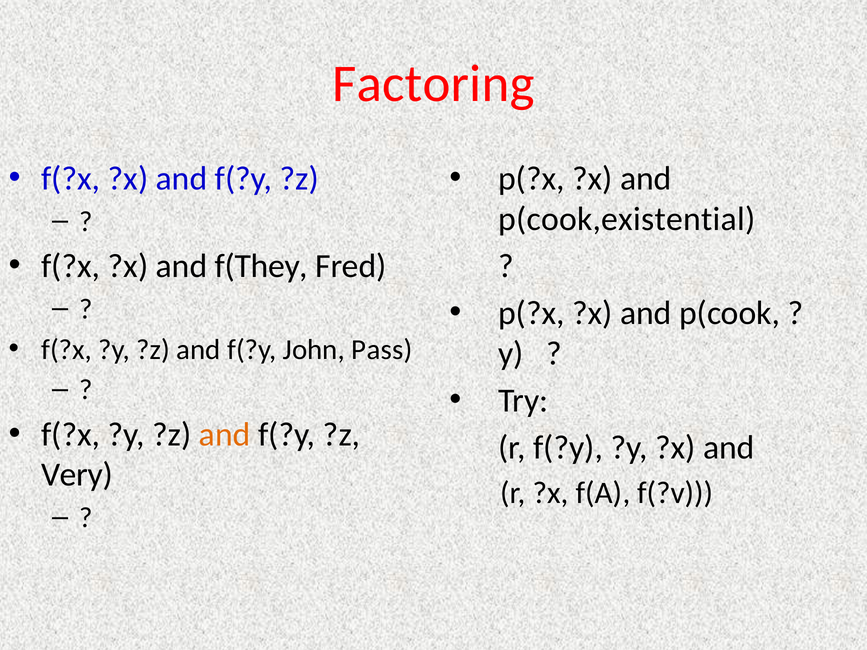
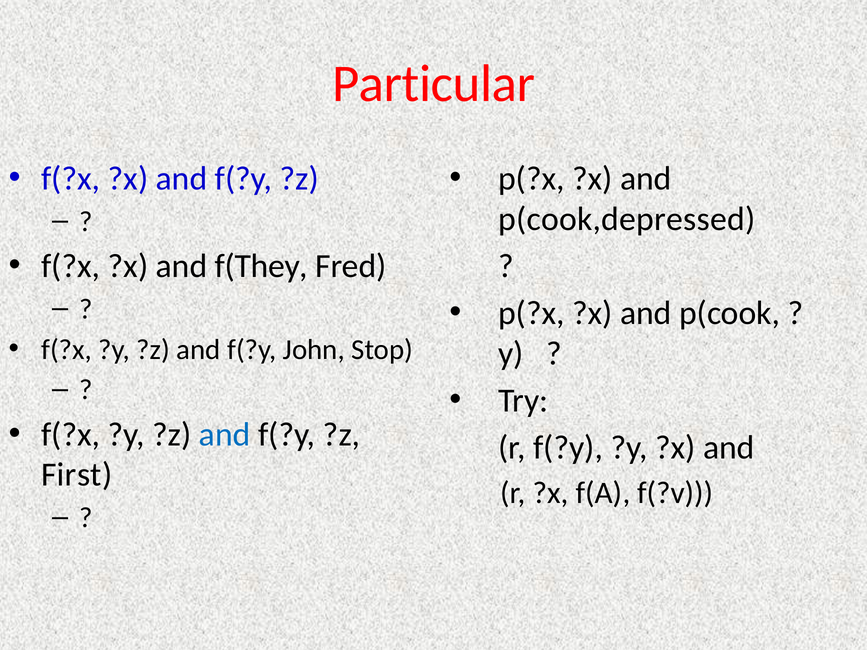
Factoring: Factoring -> Particular
p(cook,existential: p(cook,existential -> p(cook,depressed
Pass: Pass -> Stop
and at (225, 435) colour: orange -> blue
Very: Very -> First
